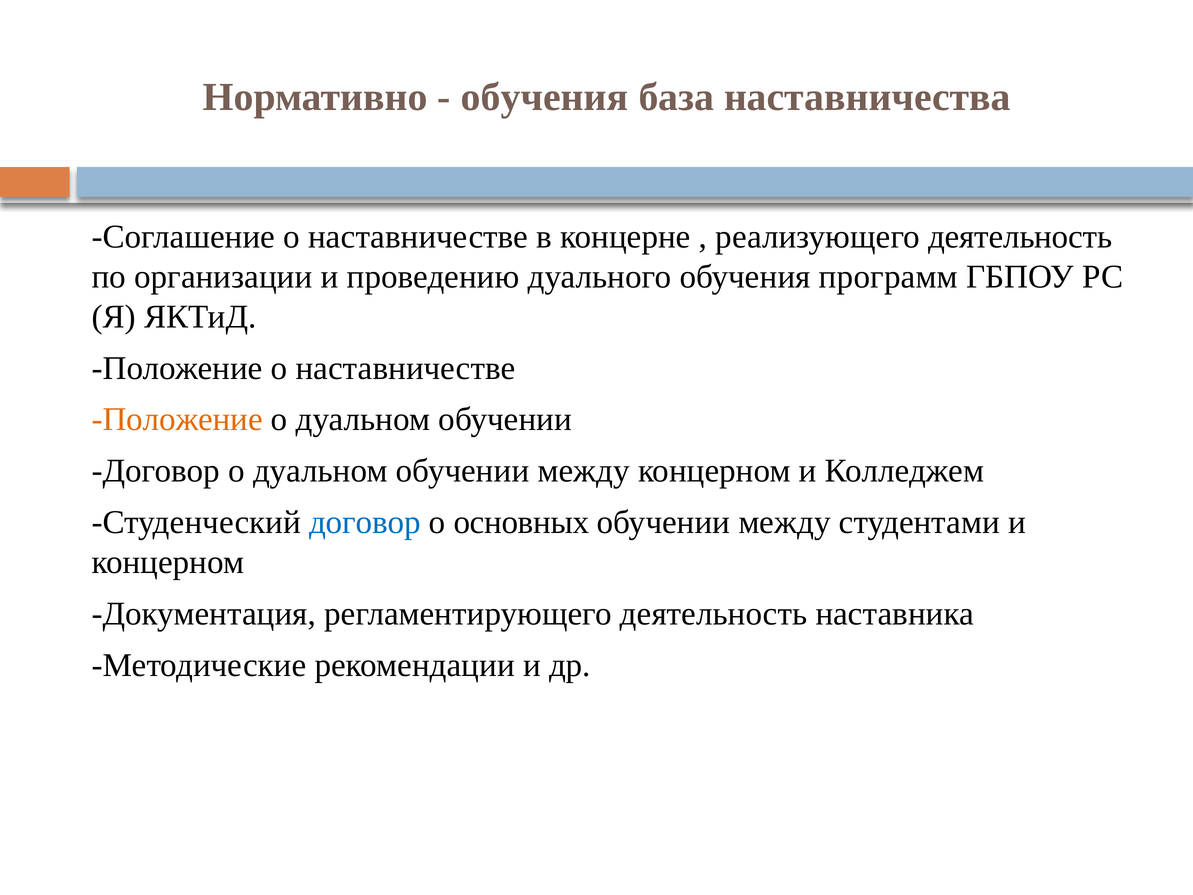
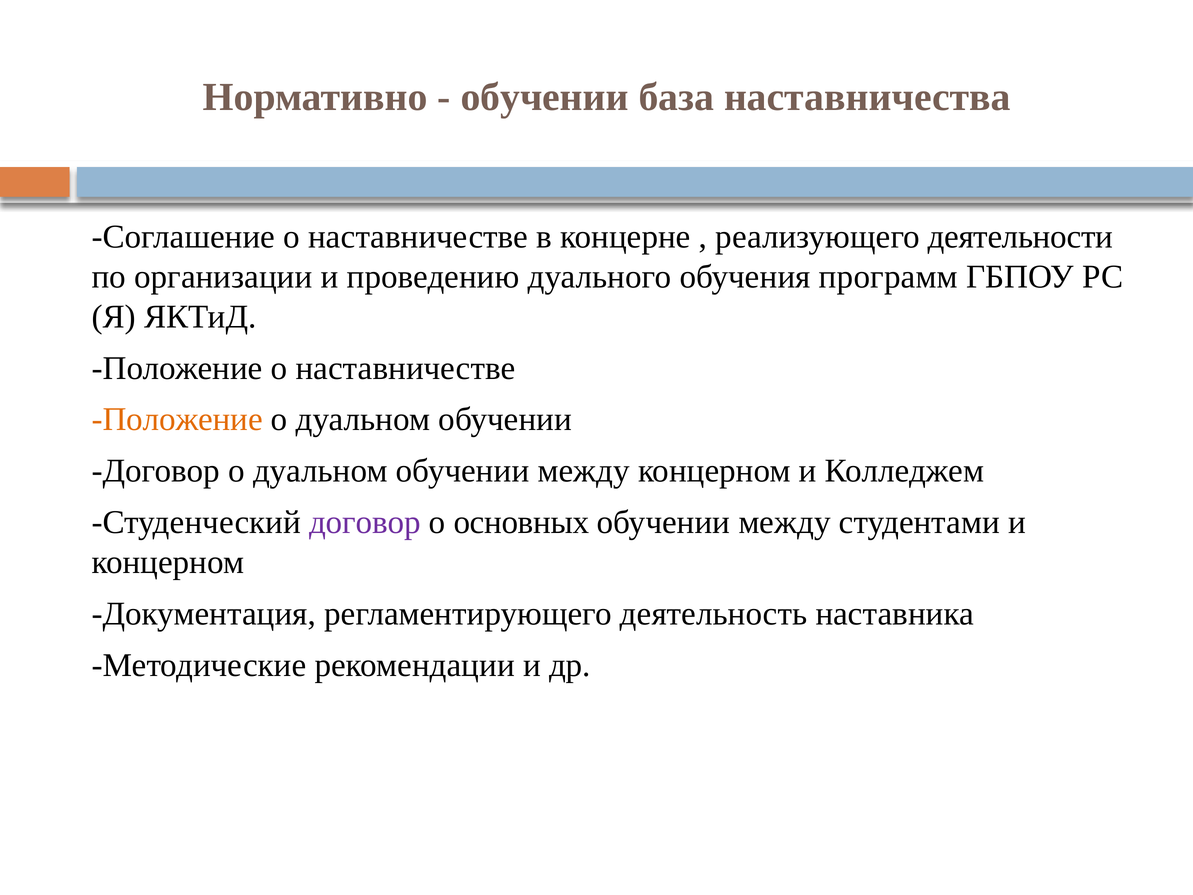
обучения at (544, 97): обучения -> обучении
реализующего деятельность: деятельность -> деятельности
договор at (365, 522) colour: blue -> purple
